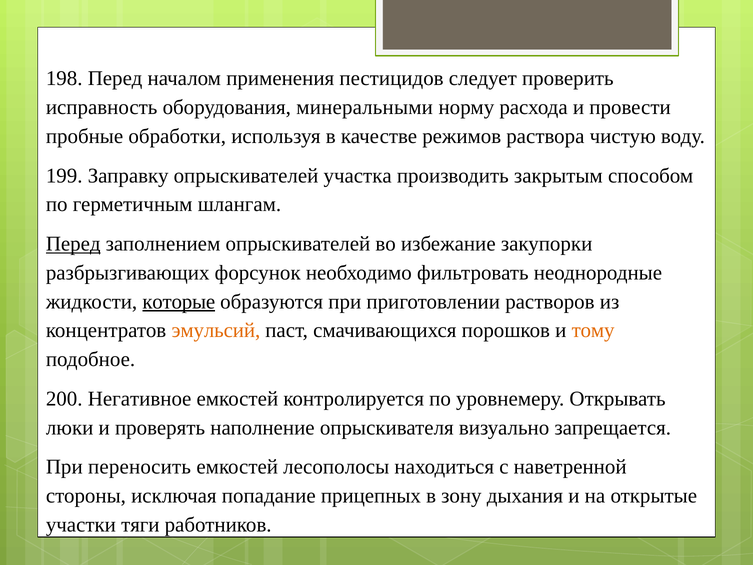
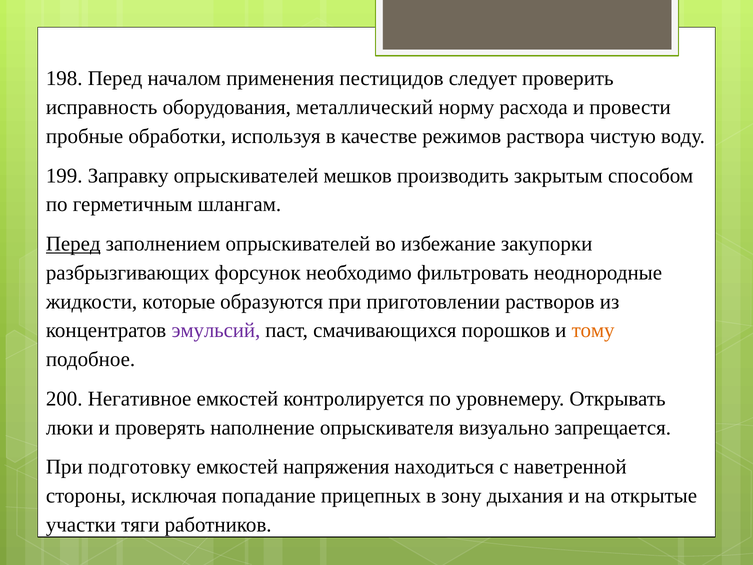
минеральными: минеральными -> металлический
участка: участка -> мешков
которые underline: present -> none
эмульсий colour: orange -> purple
переносить: переносить -> подготовку
лесополосы: лесополосы -> напряжения
